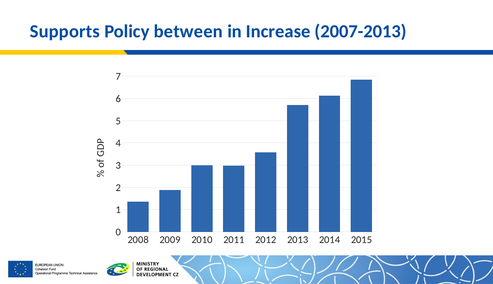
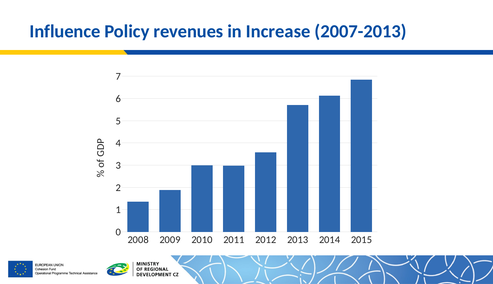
Supports: Supports -> Influence
between: between -> revenues
